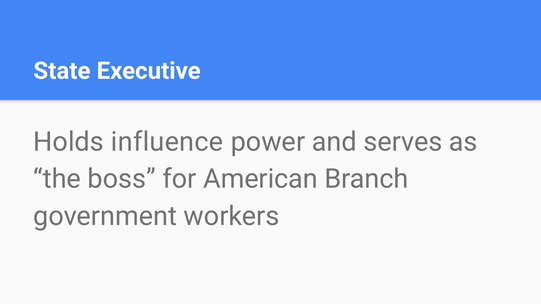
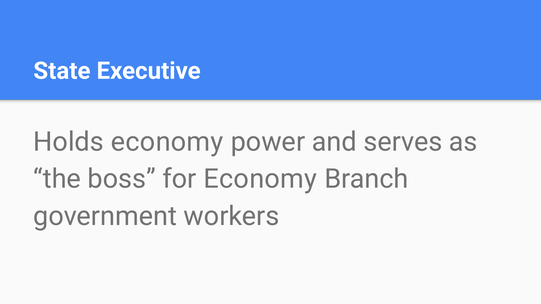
Holds influence: influence -> economy
for American: American -> Economy
